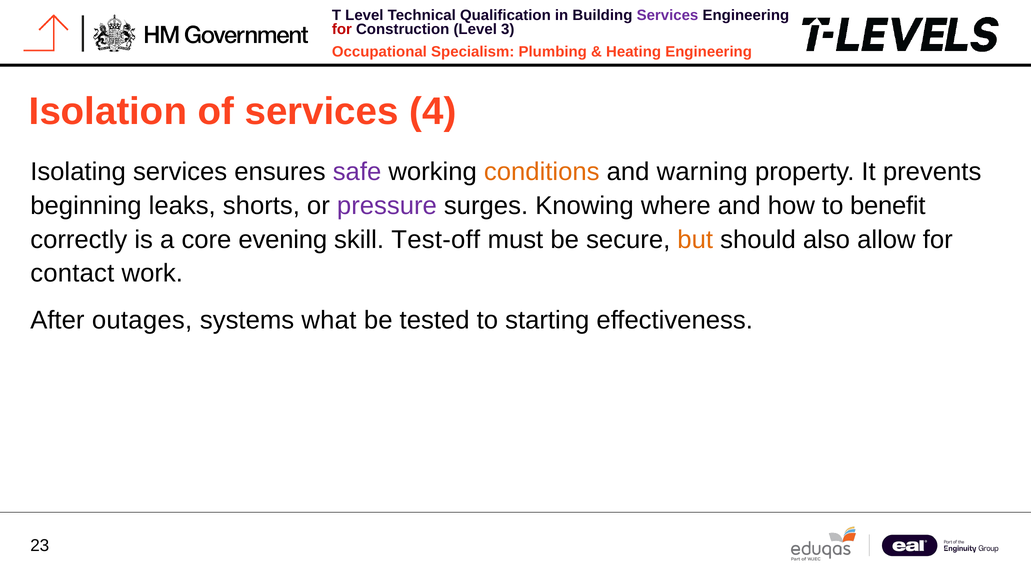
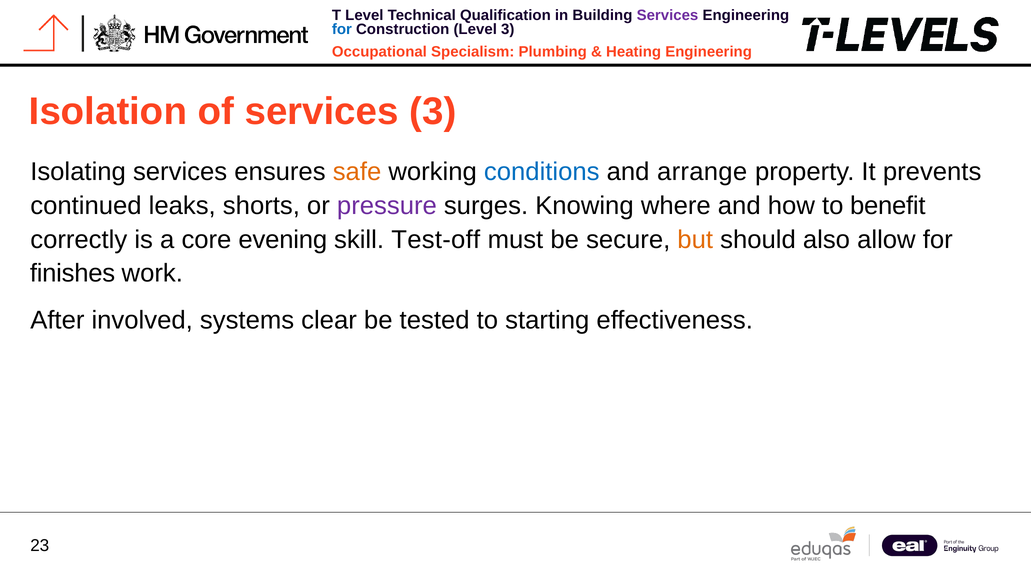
for at (342, 30) colour: red -> blue
services 4: 4 -> 3
safe colour: purple -> orange
conditions colour: orange -> blue
warning: warning -> arrange
beginning: beginning -> continued
contact: contact -> finishes
outages: outages -> involved
what: what -> clear
